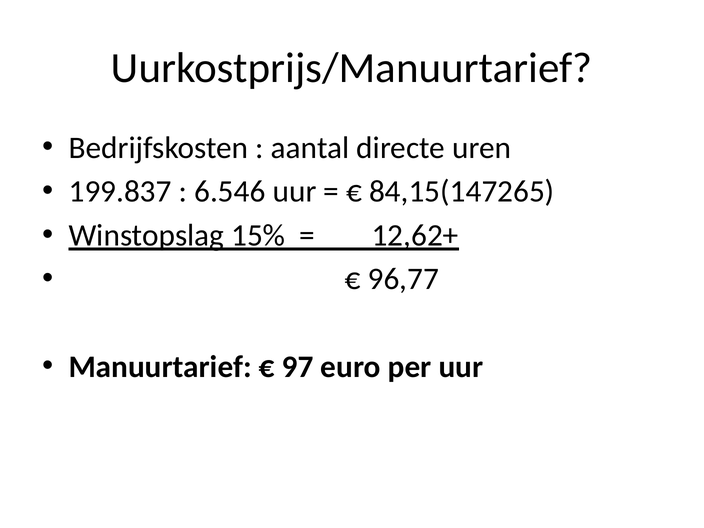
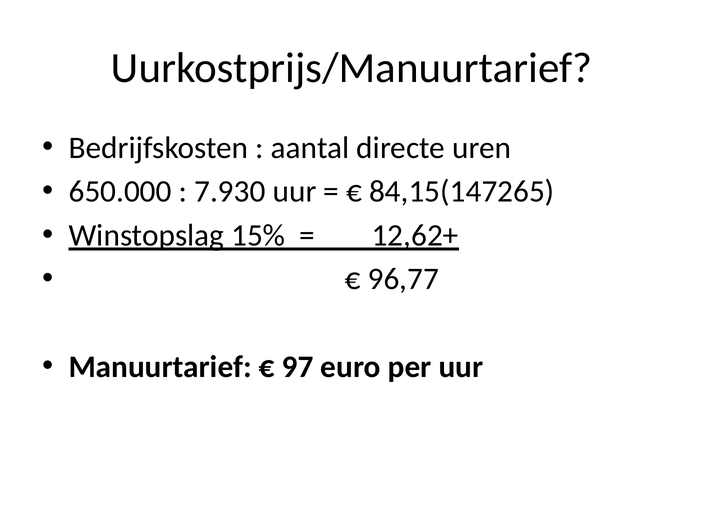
199.837: 199.837 -> 650.000
6.546: 6.546 -> 7.930
